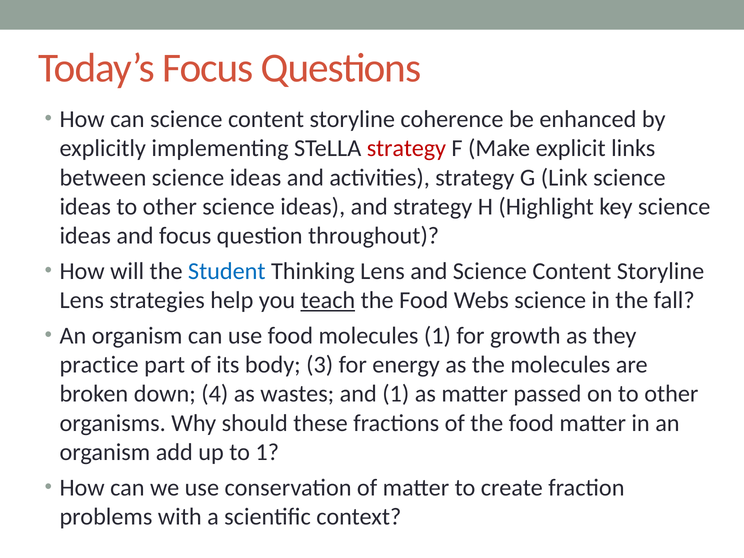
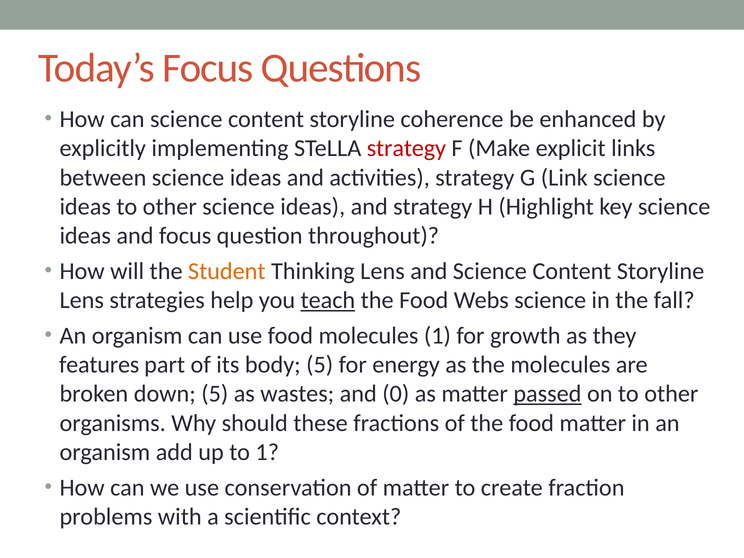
Student colour: blue -> orange
practice: practice -> features
body 3: 3 -> 5
down 4: 4 -> 5
and 1: 1 -> 0
passed underline: none -> present
